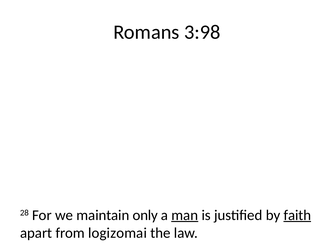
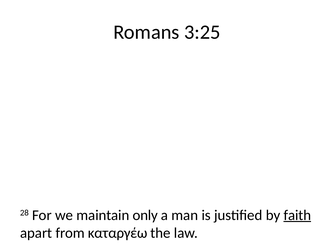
3:98: 3:98 -> 3:25
man underline: present -> none
logizomai: logizomai -> καταργέω
